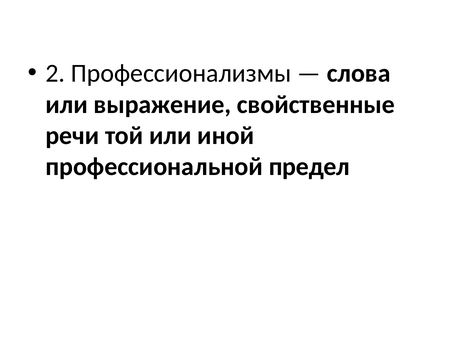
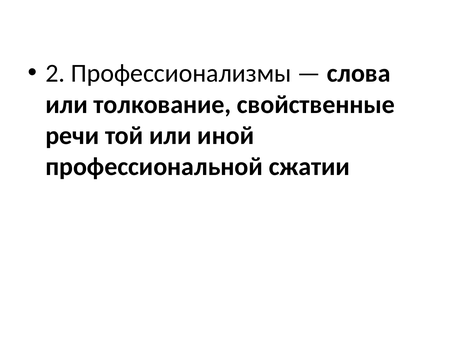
выражение: выражение -> толкование
предел: предел -> сжатии
